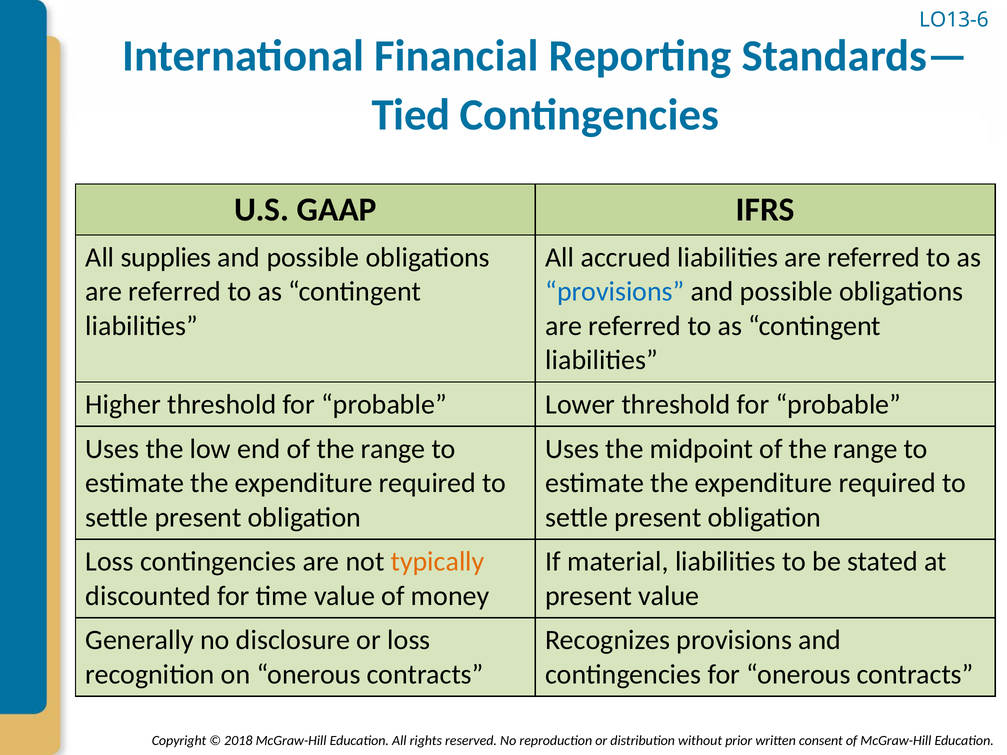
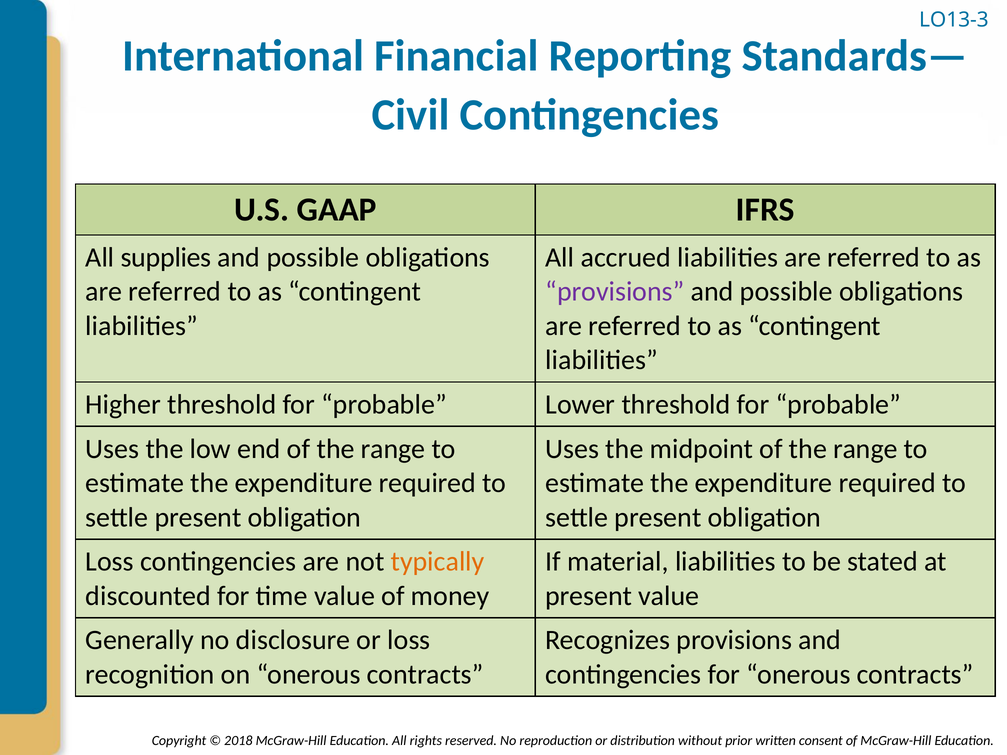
LO13-6: LO13-6 -> LO13-3
Tied: Tied -> Civil
provisions at (615, 292) colour: blue -> purple
